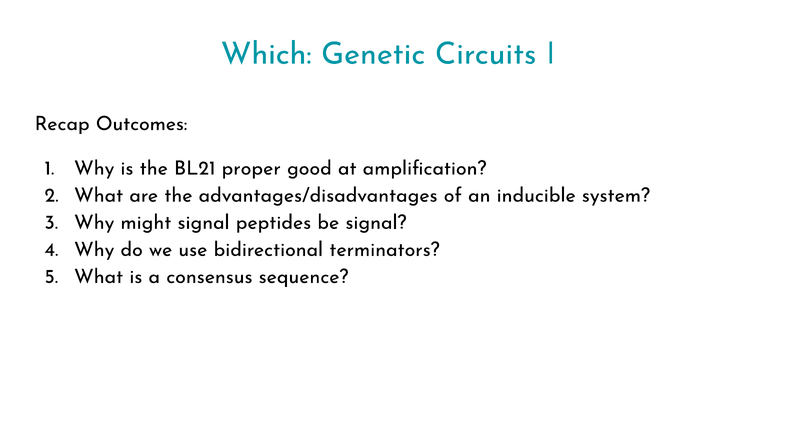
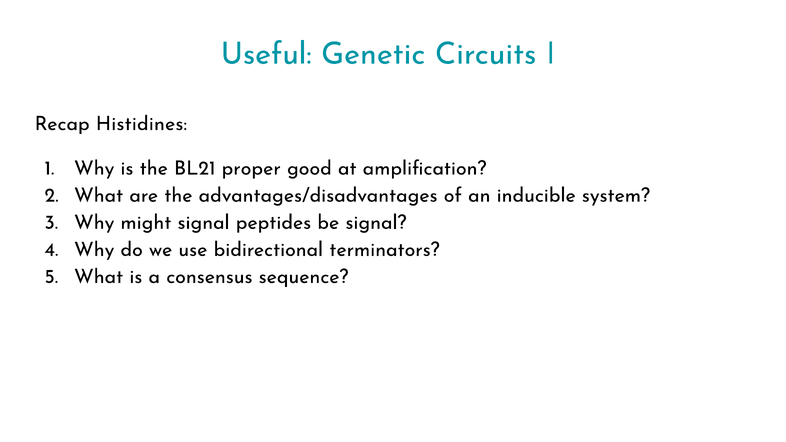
Which: Which -> Useful
Outcomes: Outcomes -> Histidines
